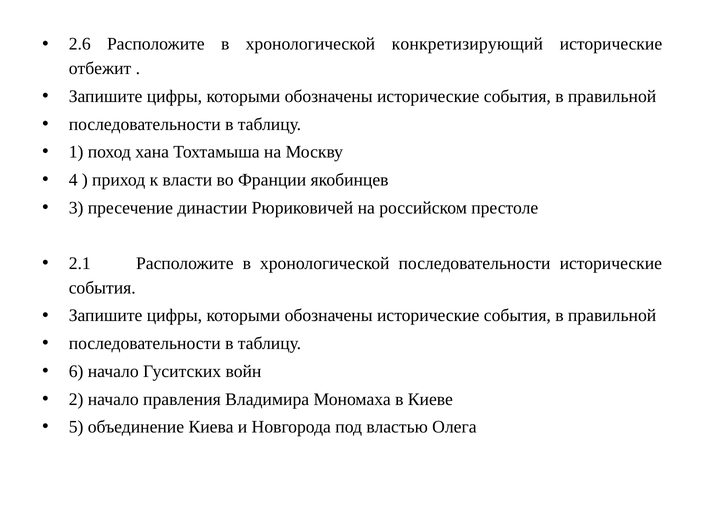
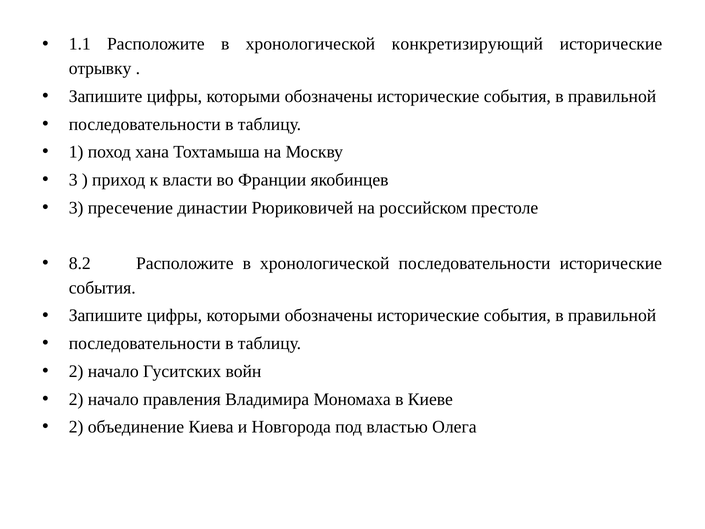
2.6: 2.6 -> 1.1
отбежит: отбежит -> отрывку
4 at (73, 180): 4 -> 3
2.1: 2.1 -> 8.2
6 at (76, 371): 6 -> 2
5 at (76, 427): 5 -> 2
